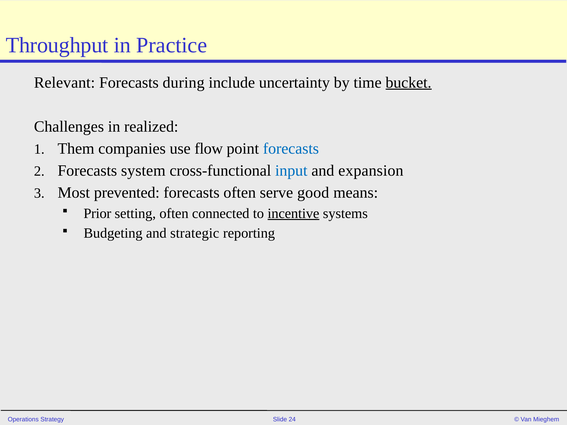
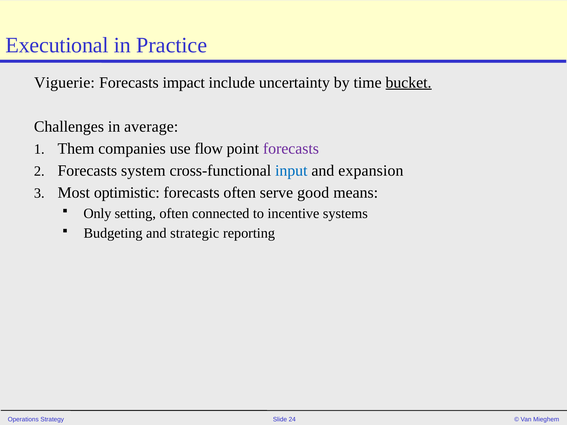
Throughput: Throughput -> Executional
Relevant: Relevant -> Viguerie
during: during -> impact
realized: realized -> average
forecasts at (291, 149) colour: blue -> purple
prevented: prevented -> optimistic
Prior: Prior -> Only
incentive underline: present -> none
